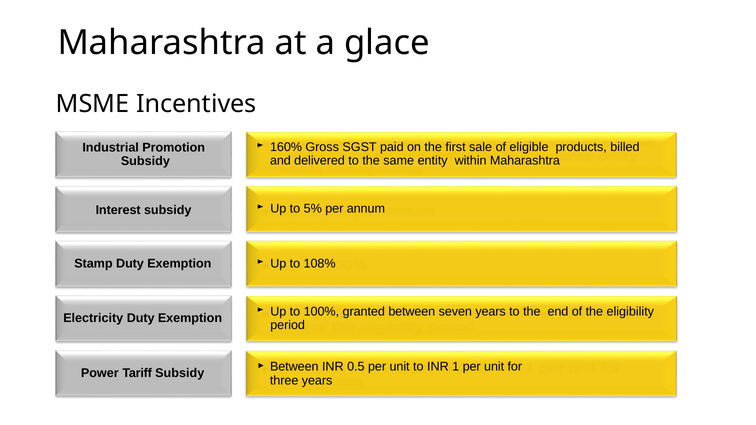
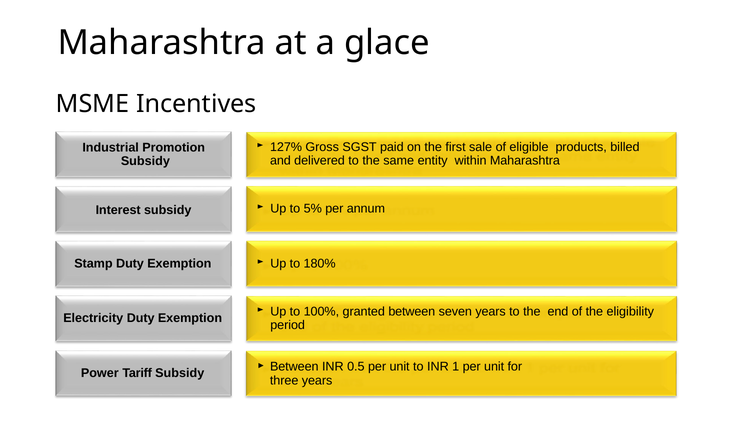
160%: 160% -> 127%
108%: 108% -> 180%
